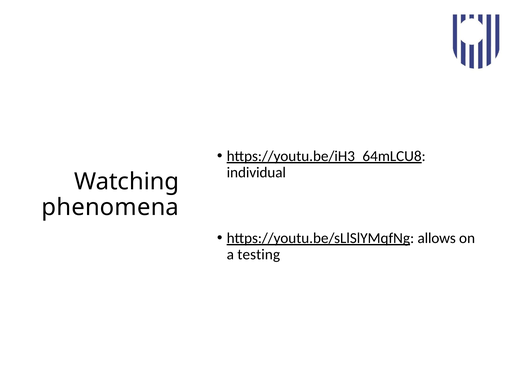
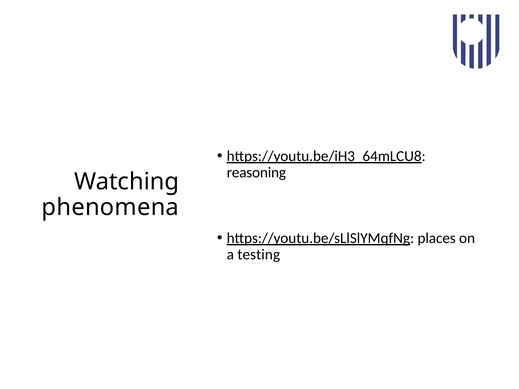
individual: individual -> reasoning
allows: allows -> places
